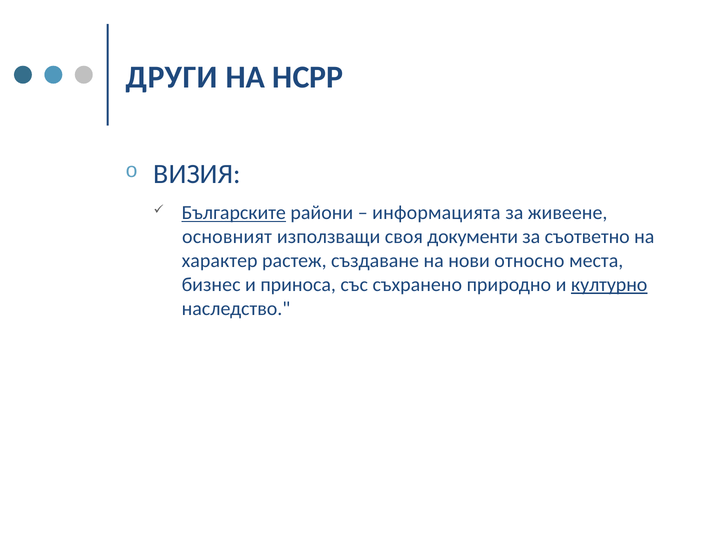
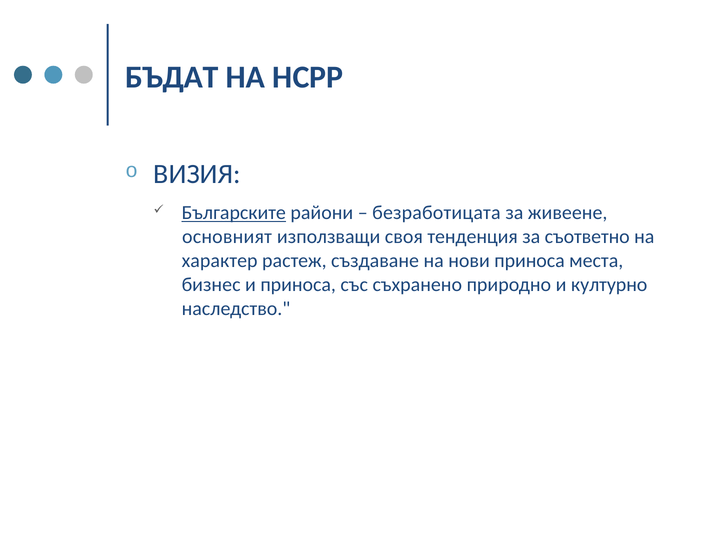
ДРУГИ: ДРУГИ -> БЪДАТ
информацията: информацията -> безработицата
документи: документи -> тенденция
нови относно: относно -> приноса
културно underline: present -> none
